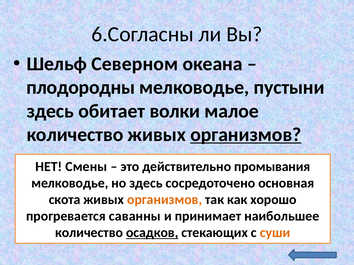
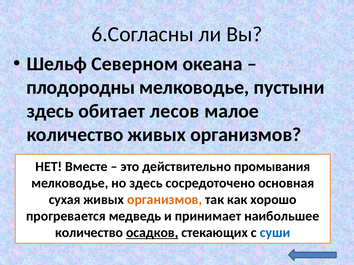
волки: волки -> лесов
организмов at (246, 135) underline: present -> none
Смены: Смены -> Вместе
скота: скота -> сухая
саванны: саванны -> медведь
суши colour: orange -> blue
